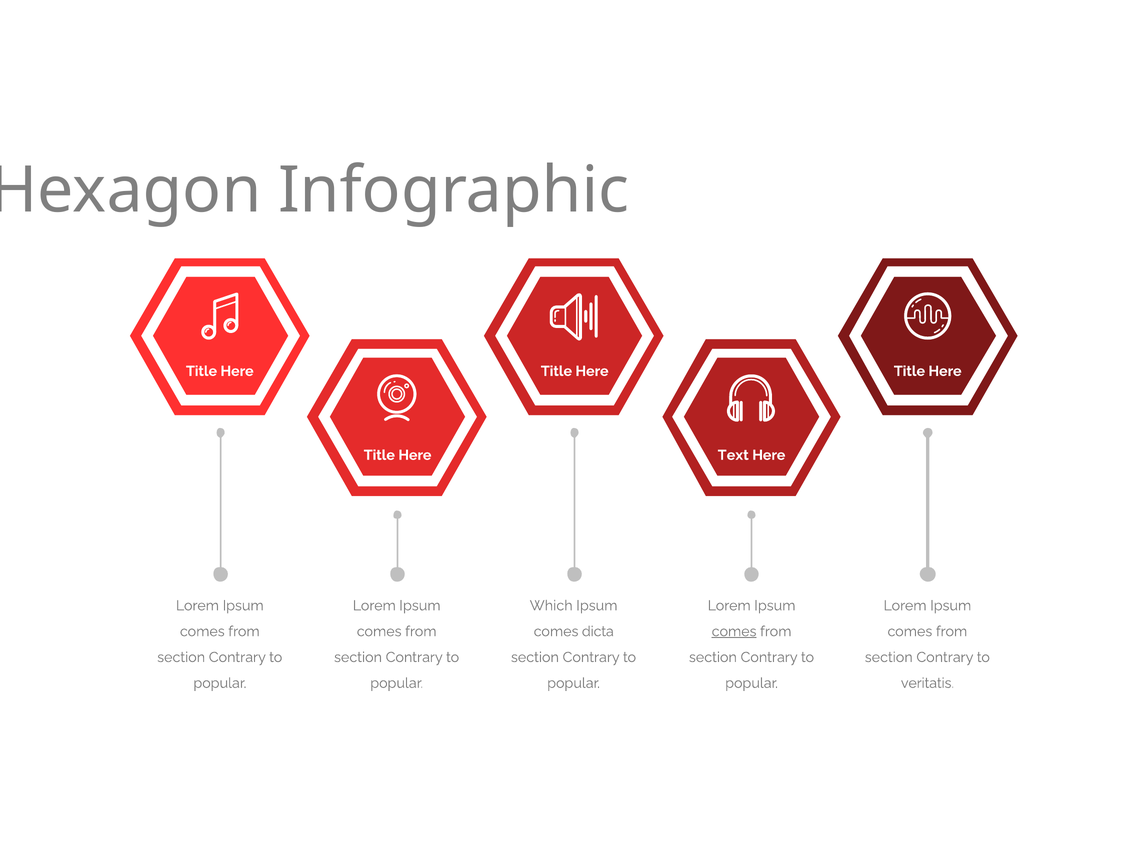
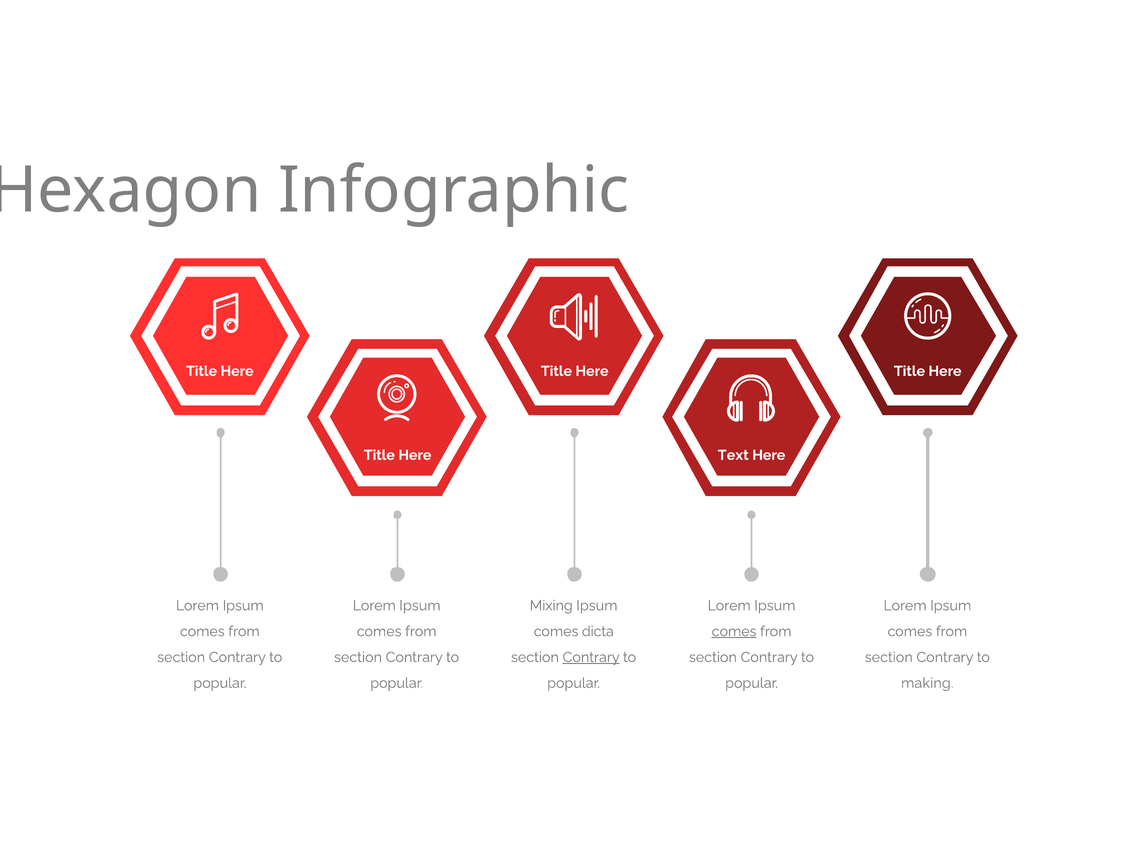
Which: Which -> Mixing
Contrary at (591, 658) underline: none -> present
veritatis: veritatis -> making
